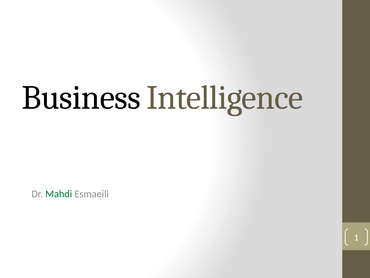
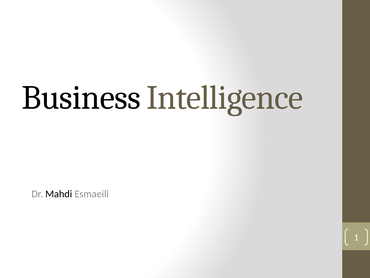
Mahdi colour: green -> black
